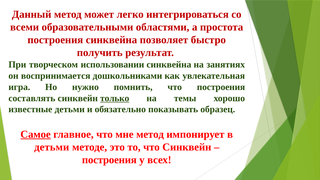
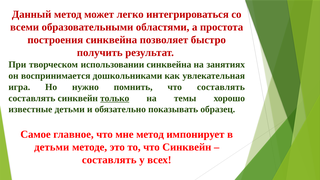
что построения: построения -> составлять
Самое underline: present -> none
построения at (109, 160): построения -> составлять
